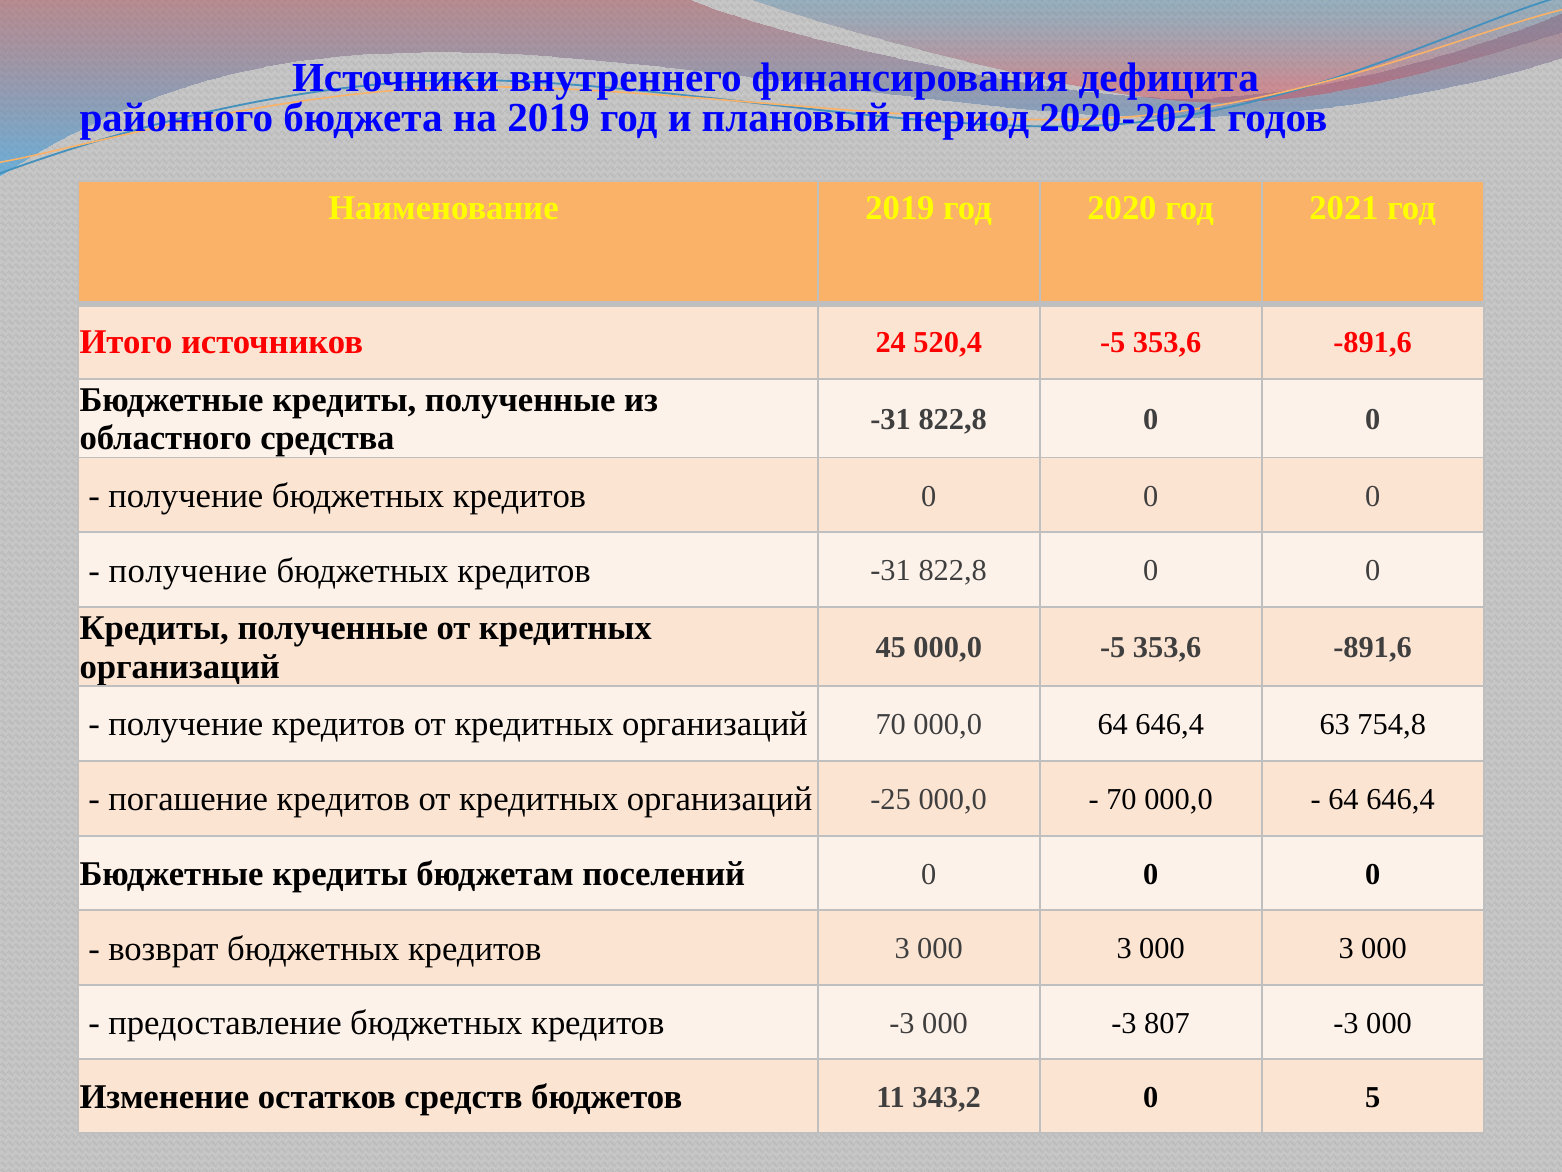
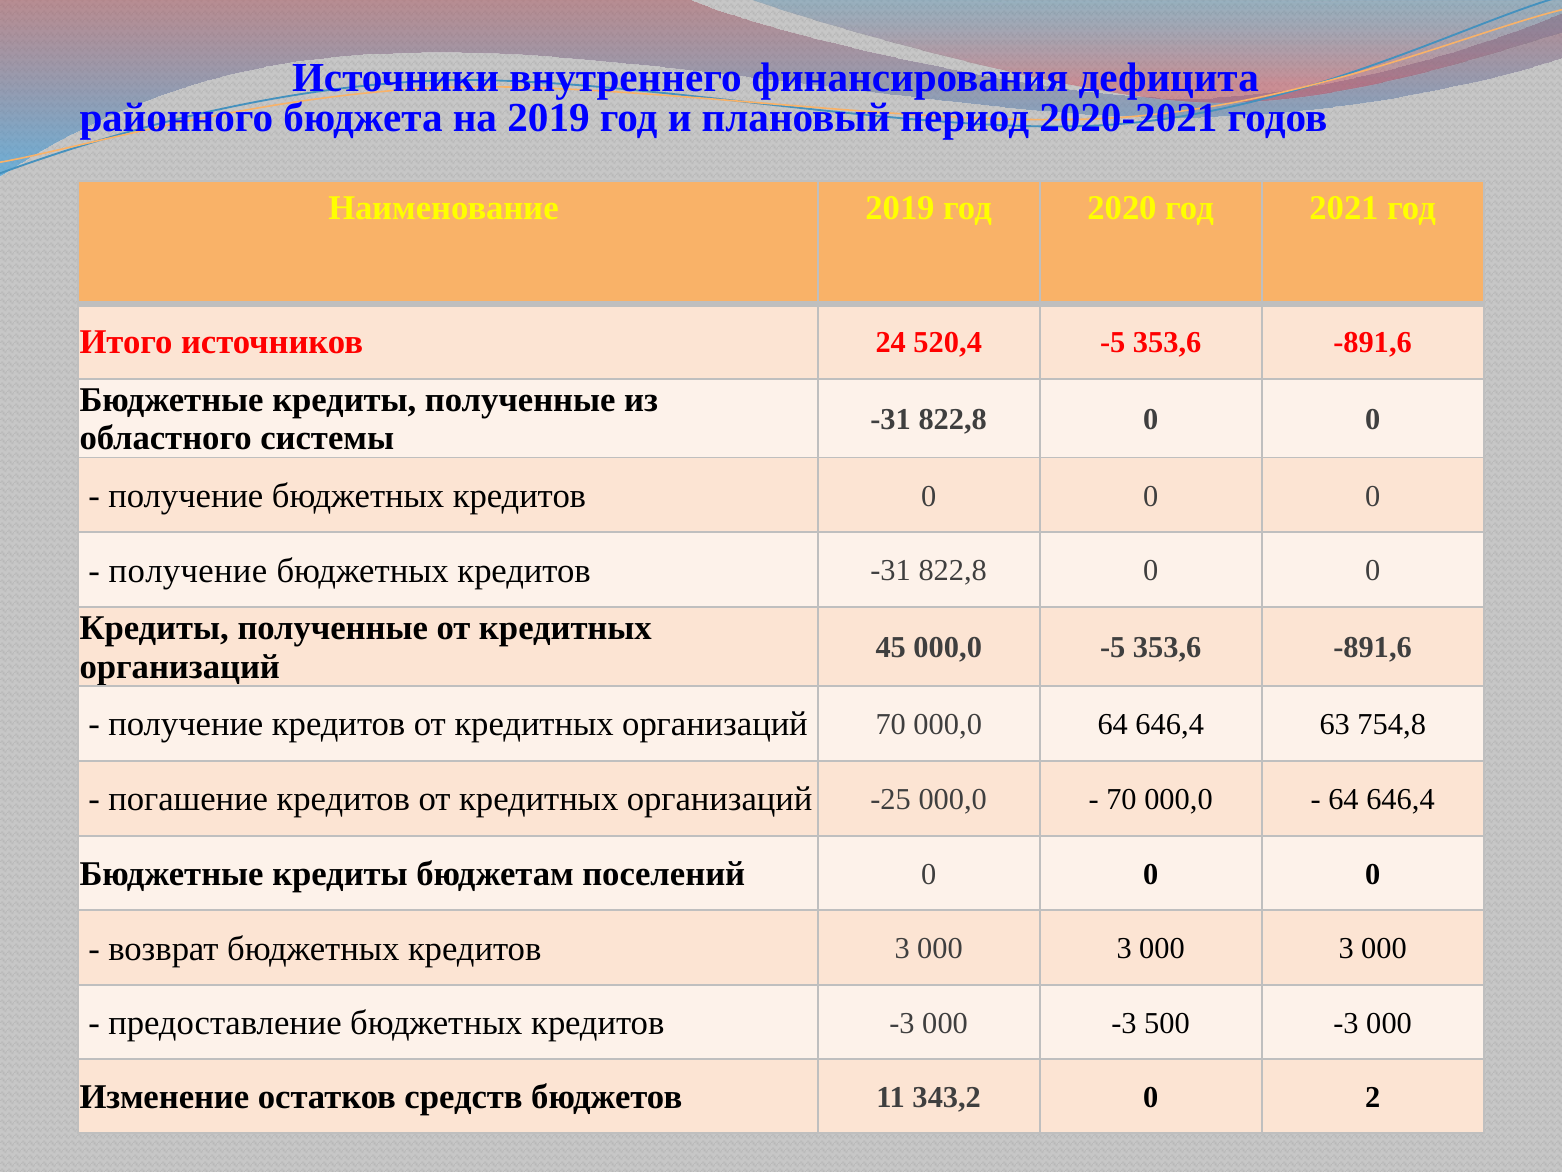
средства: средства -> системы
807: 807 -> 500
5: 5 -> 2
